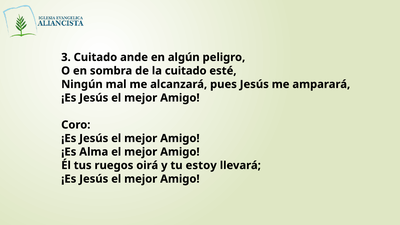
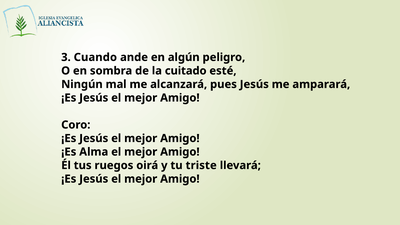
3 Cuitado: Cuitado -> Cuando
estoy: estoy -> triste
